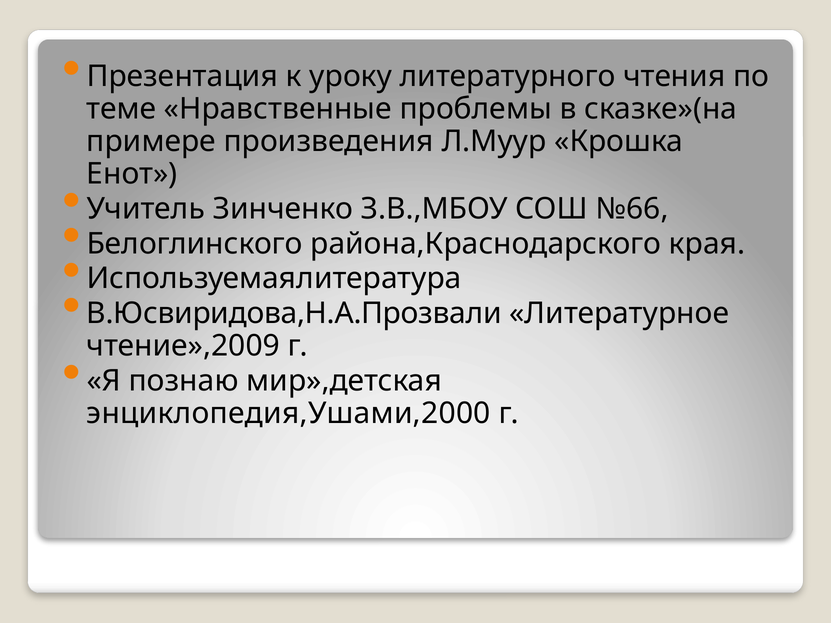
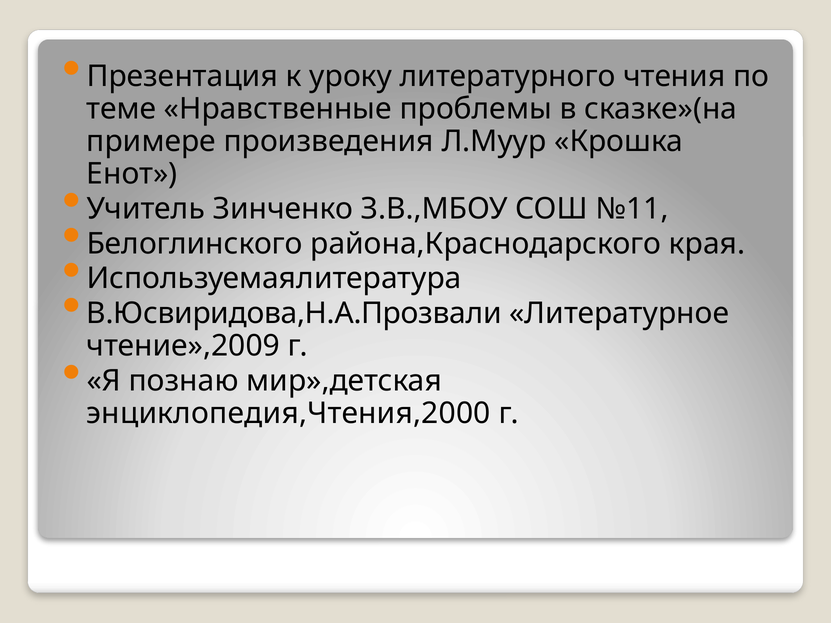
№66: №66 -> №11
энциклопедия,Ушами,2000: энциклопедия,Ушами,2000 -> энциклопедия,Чтения,2000
